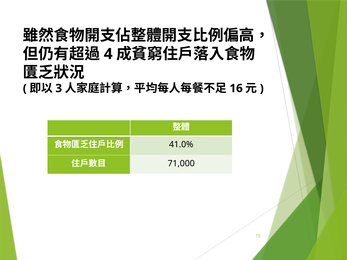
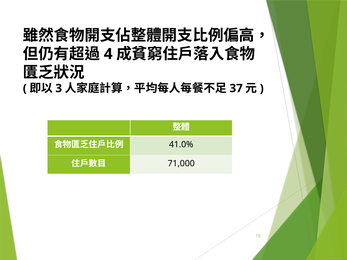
16: 16 -> 37
